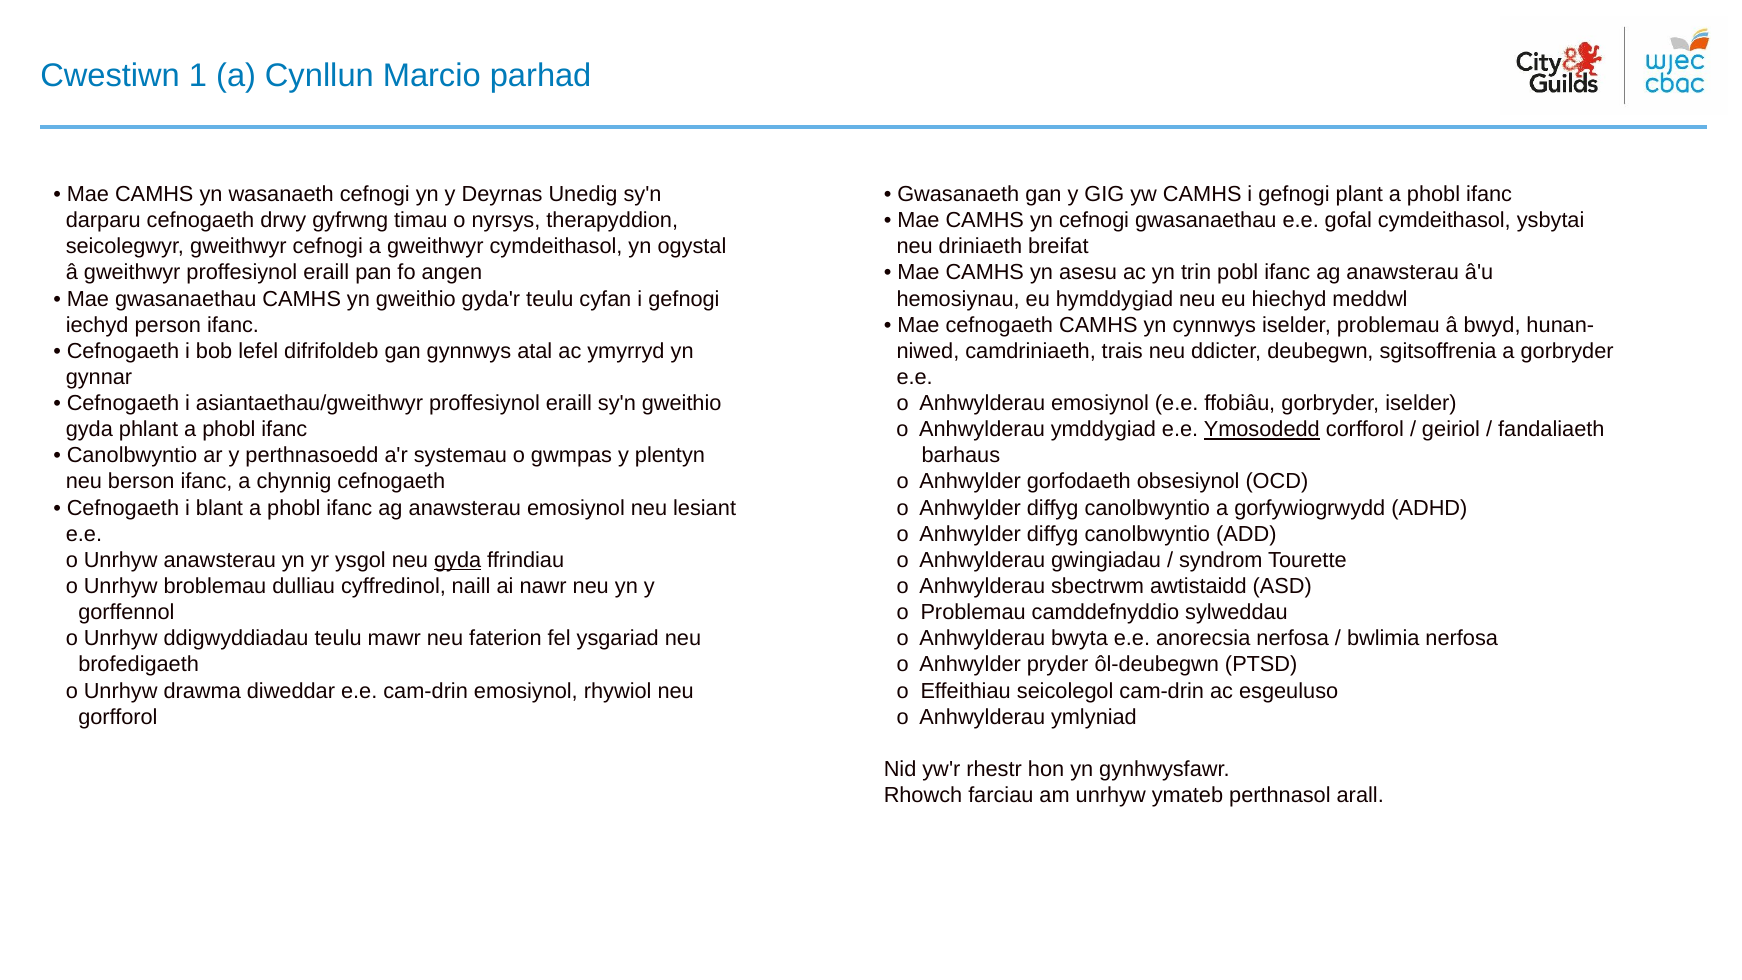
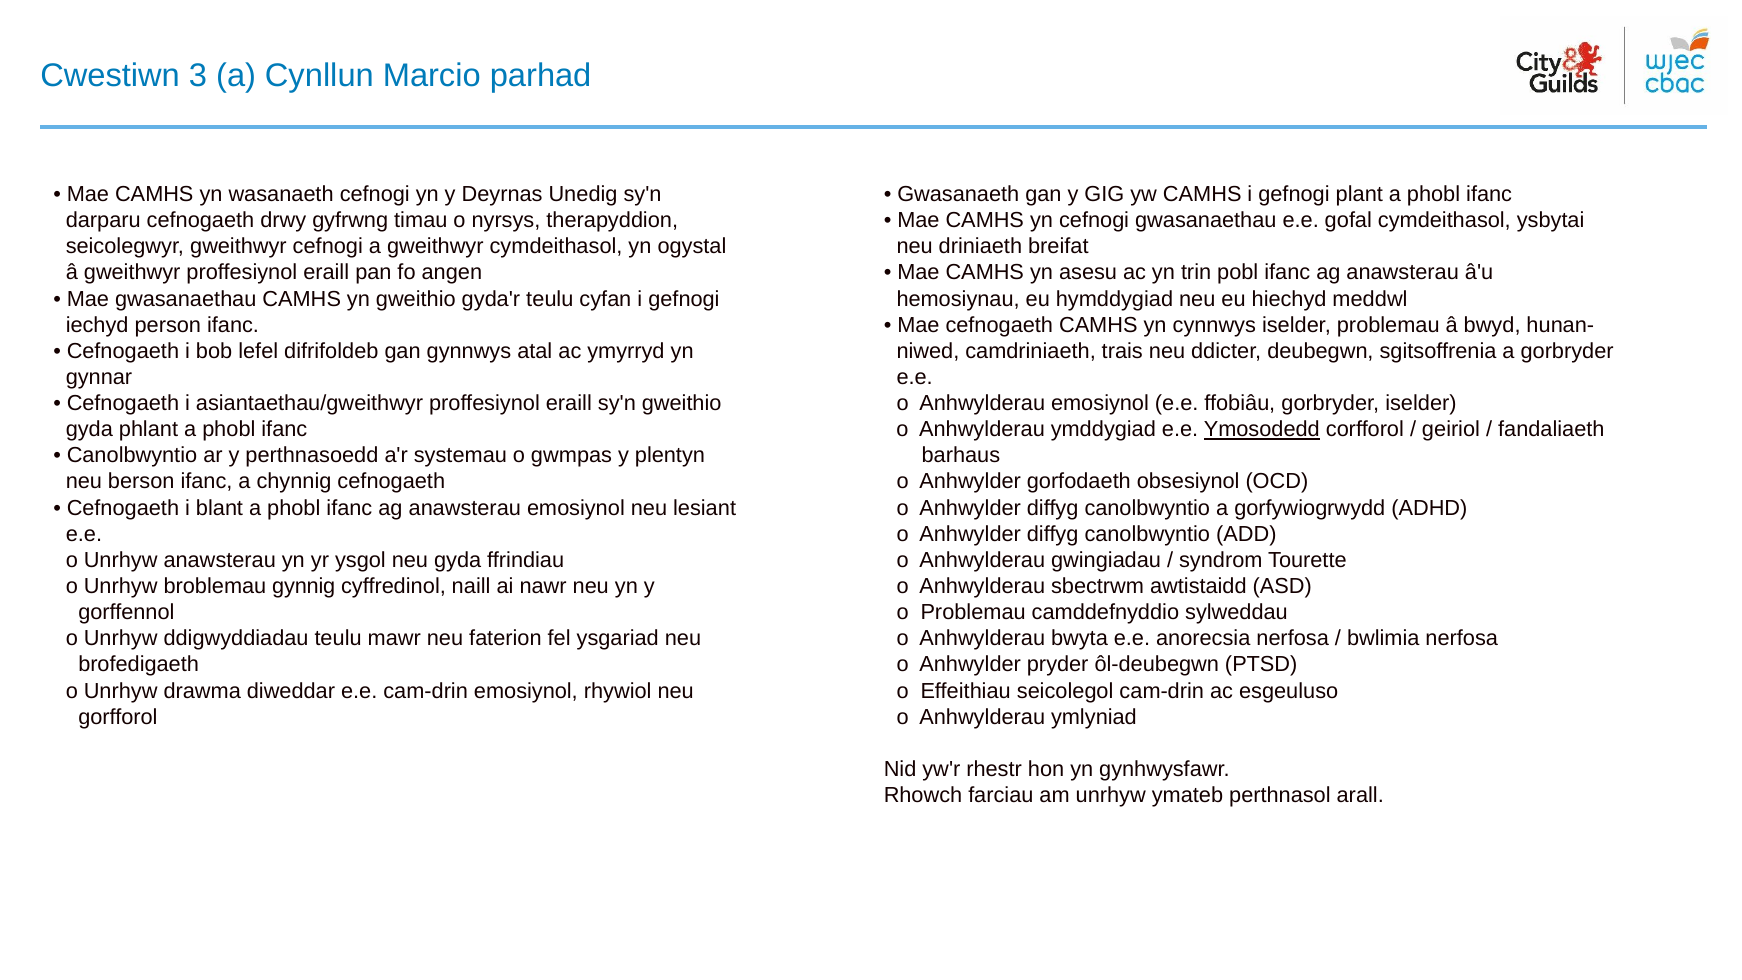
1: 1 -> 3
gyda at (458, 560) underline: present -> none
dulliau: dulliau -> gynnig
